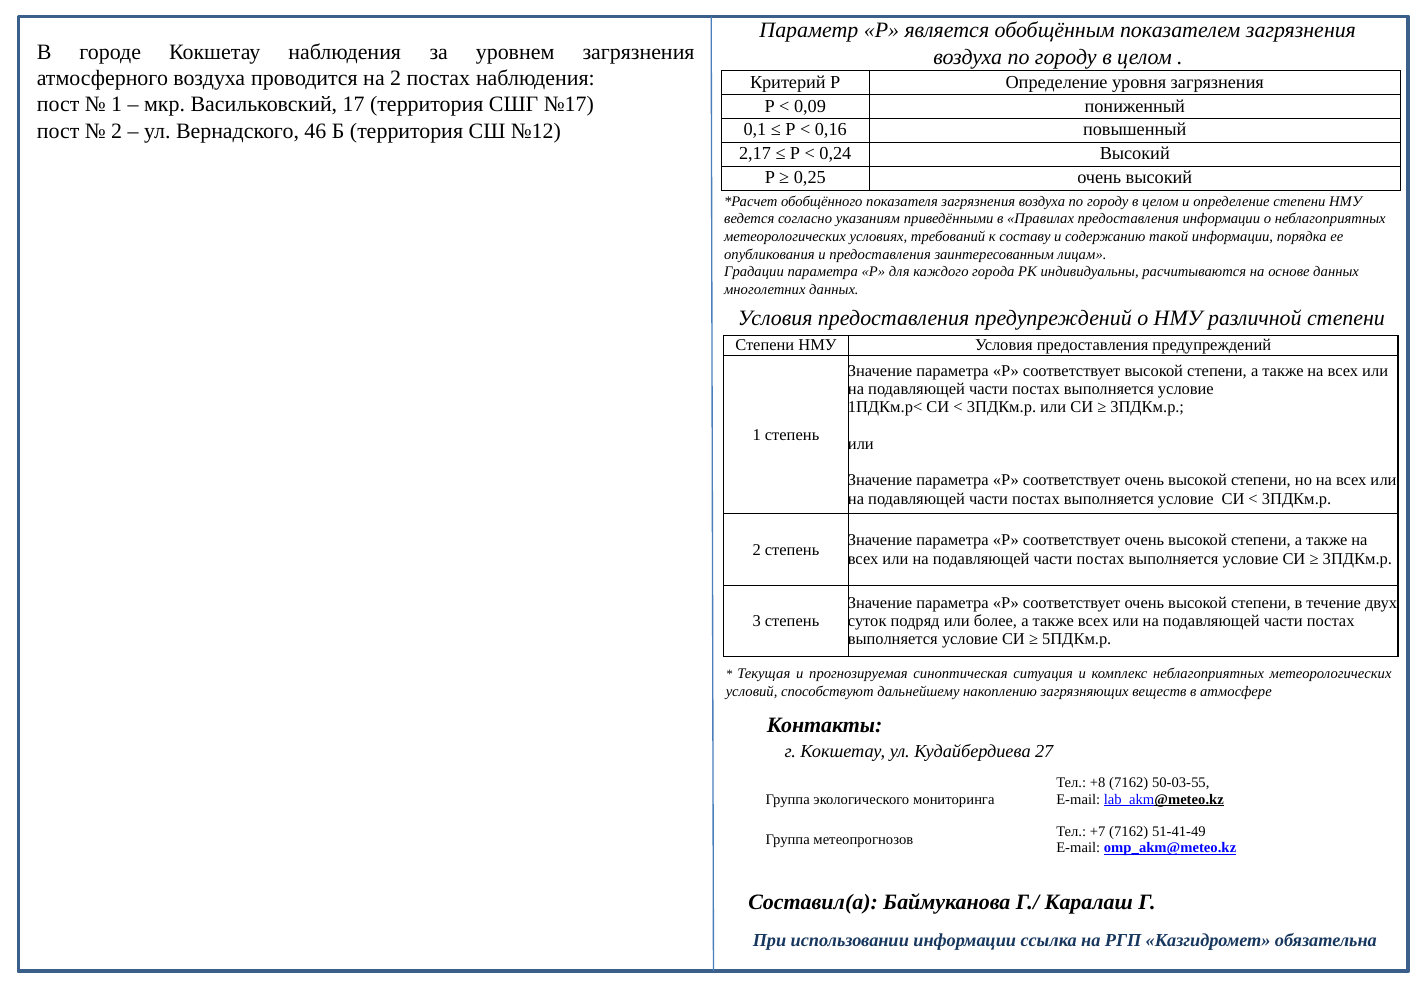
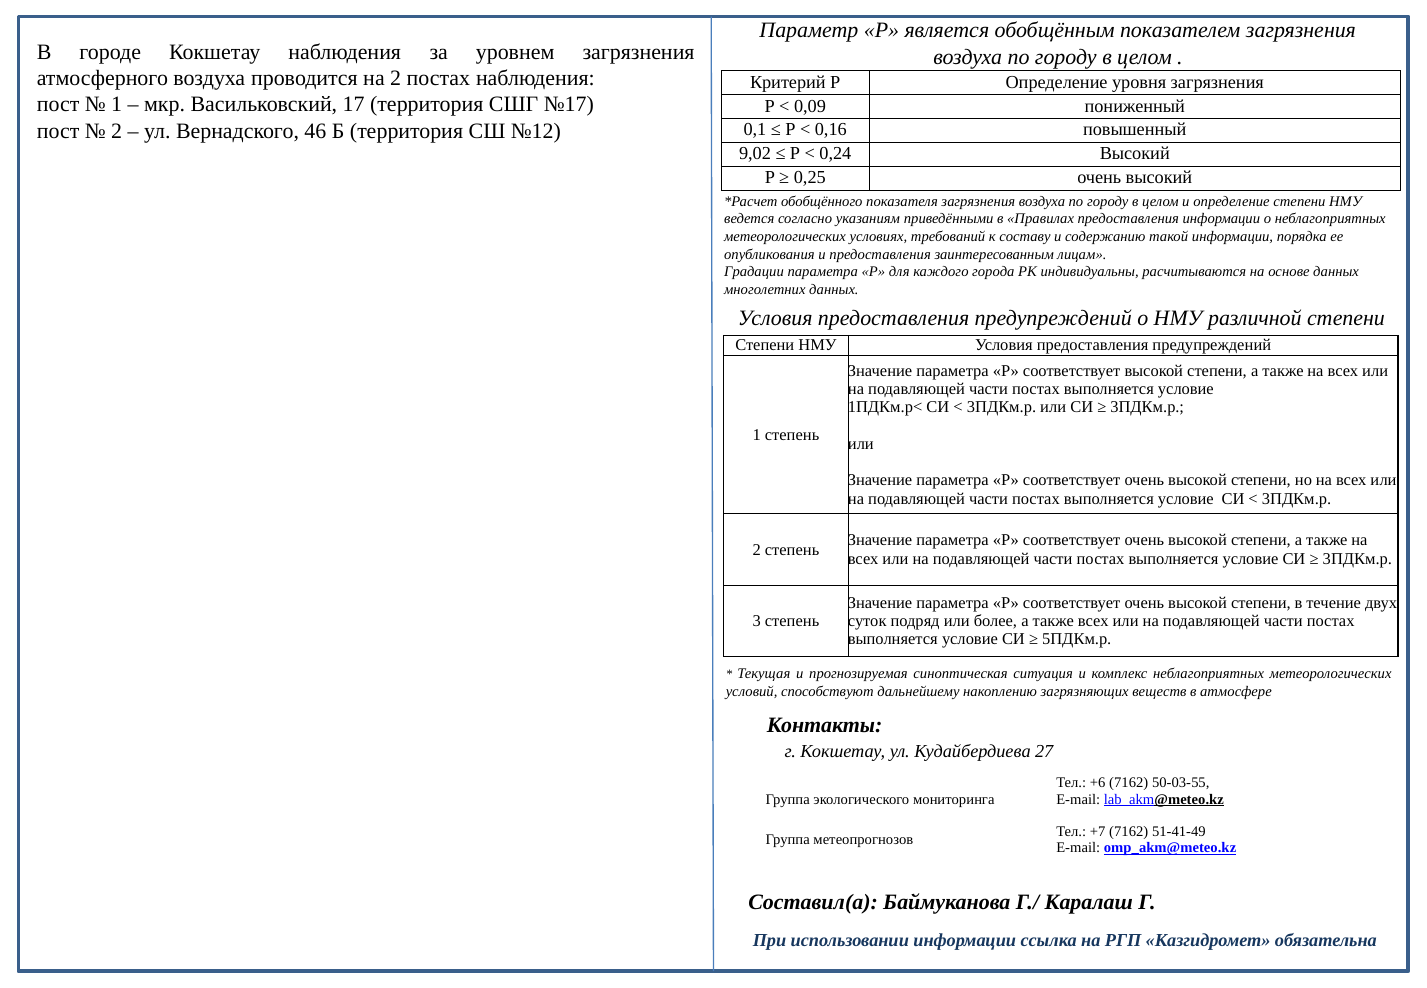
2,17: 2,17 -> 9,02
+8: +8 -> +6
